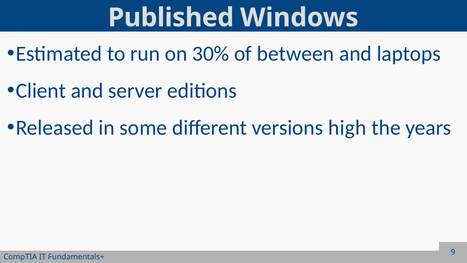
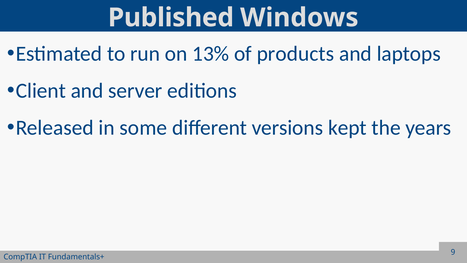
30%: 30% -> 13%
between: between -> products
high: high -> kept
